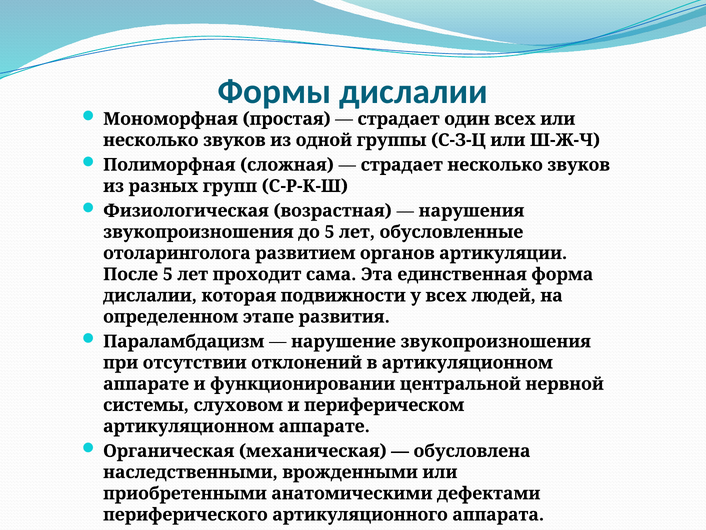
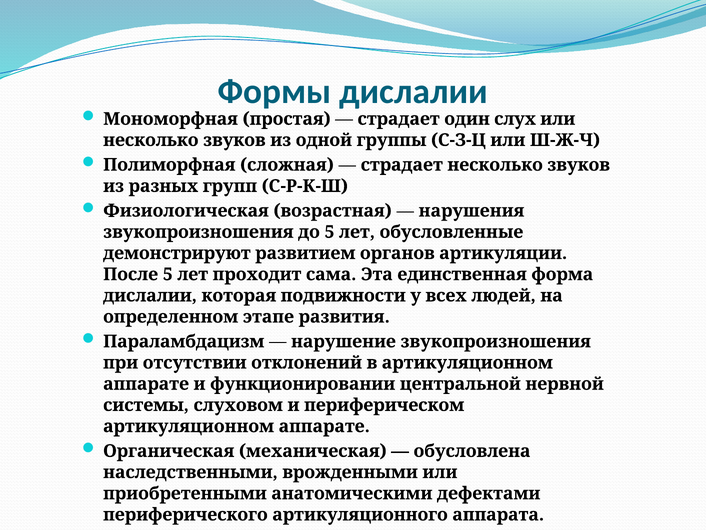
один всех: всех -> слух
отоларинголога: отоларинголога -> демонстрируют
